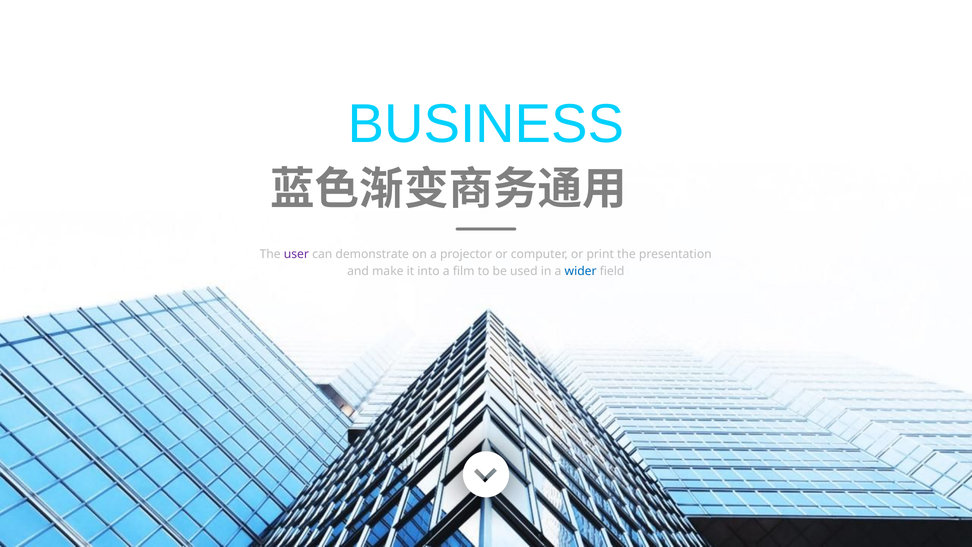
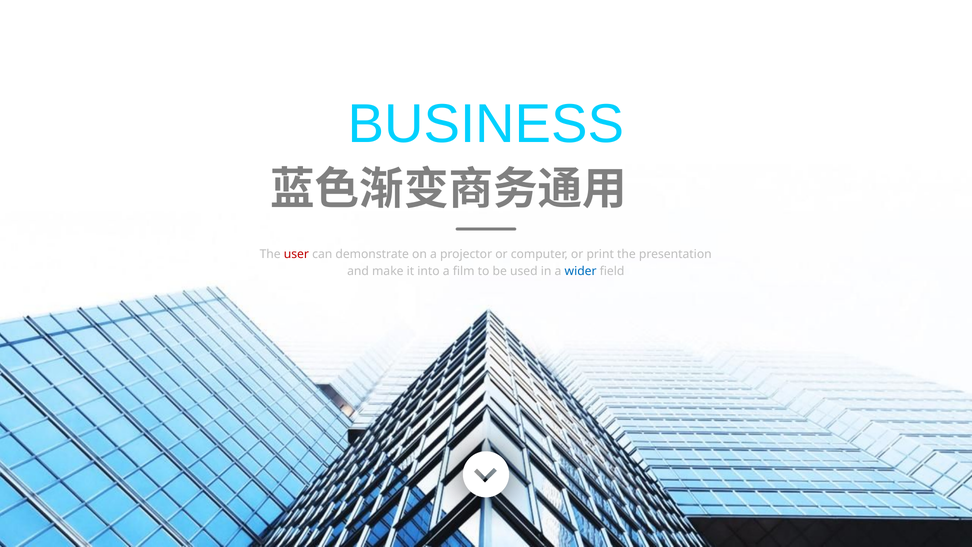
user colour: purple -> red
